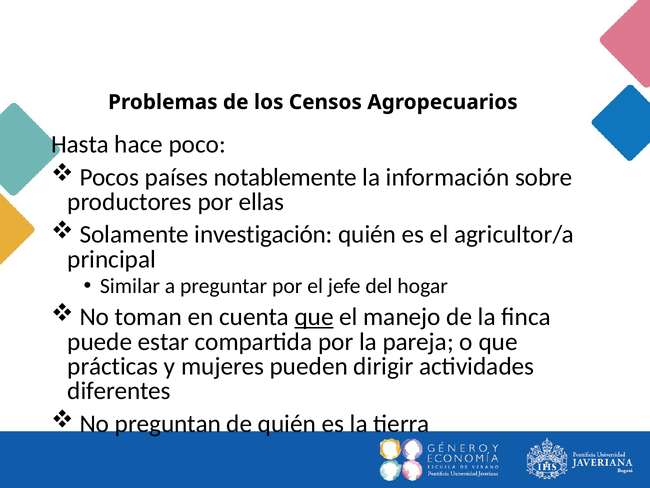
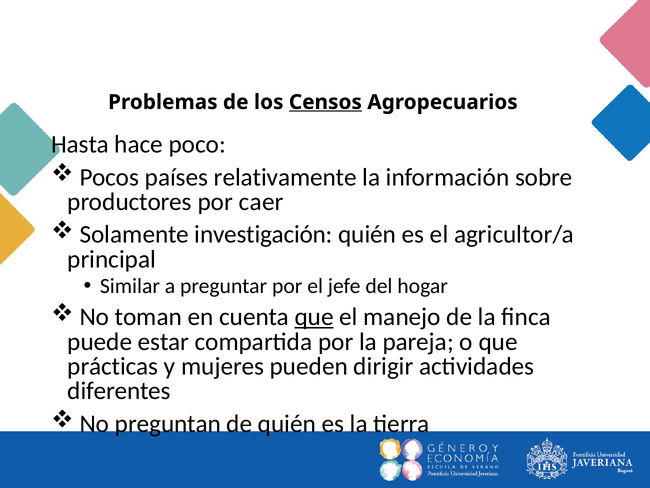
Censos underline: none -> present
notablemente: notablemente -> relativamente
ellas: ellas -> caer
